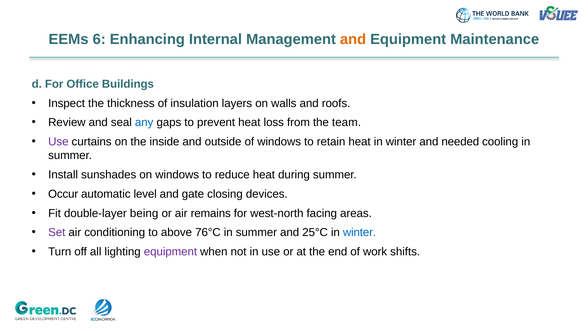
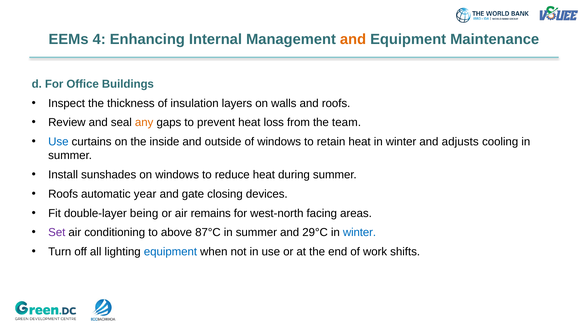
6: 6 -> 4
any colour: blue -> orange
Use at (58, 142) colour: purple -> blue
needed: needed -> adjusts
Occur at (63, 194): Occur -> Roofs
level: level -> year
76°C: 76°C -> 87°C
25°C: 25°C -> 29°C
equipment at (170, 252) colour: purple -> blue
